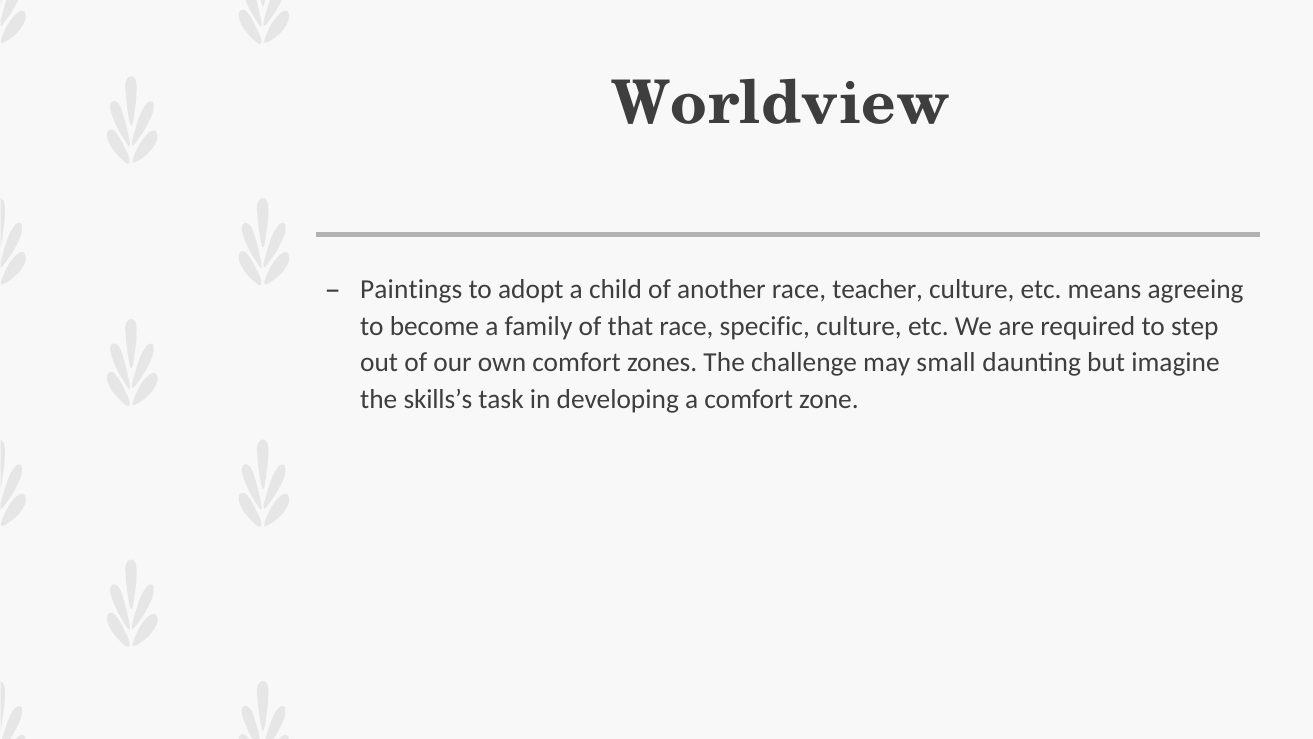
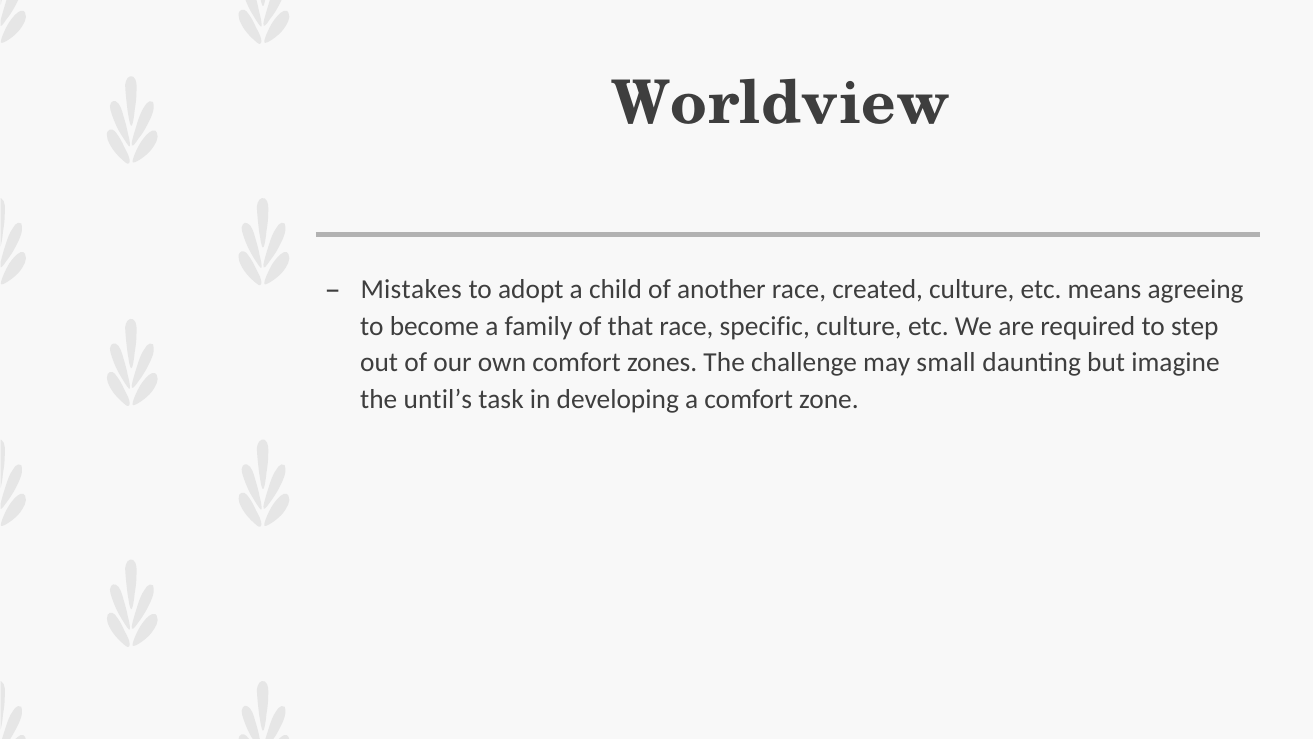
Paintings: Paintings -> Mistakes
teacher: teacher -> created
skills’s: skills’s -> until’s
